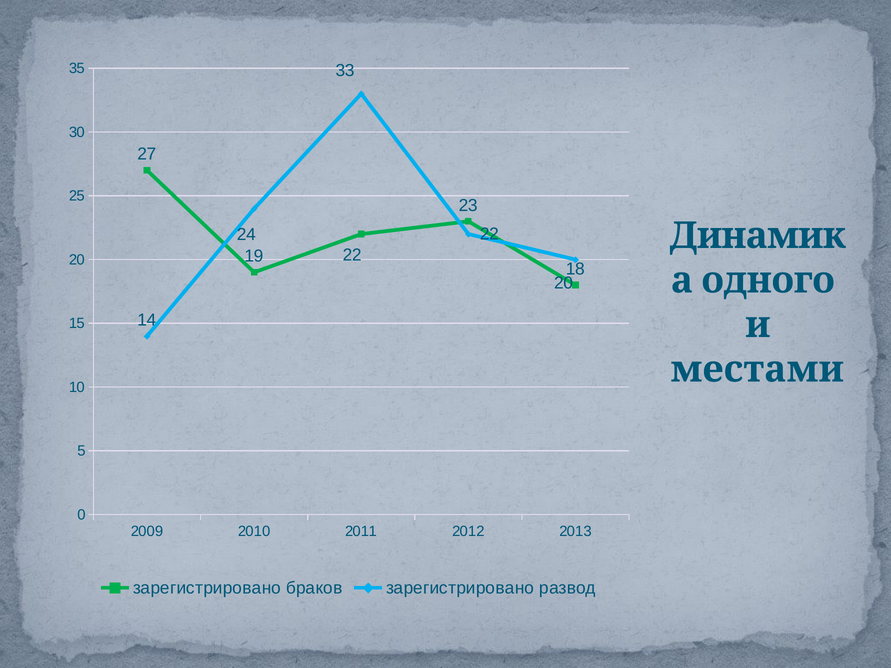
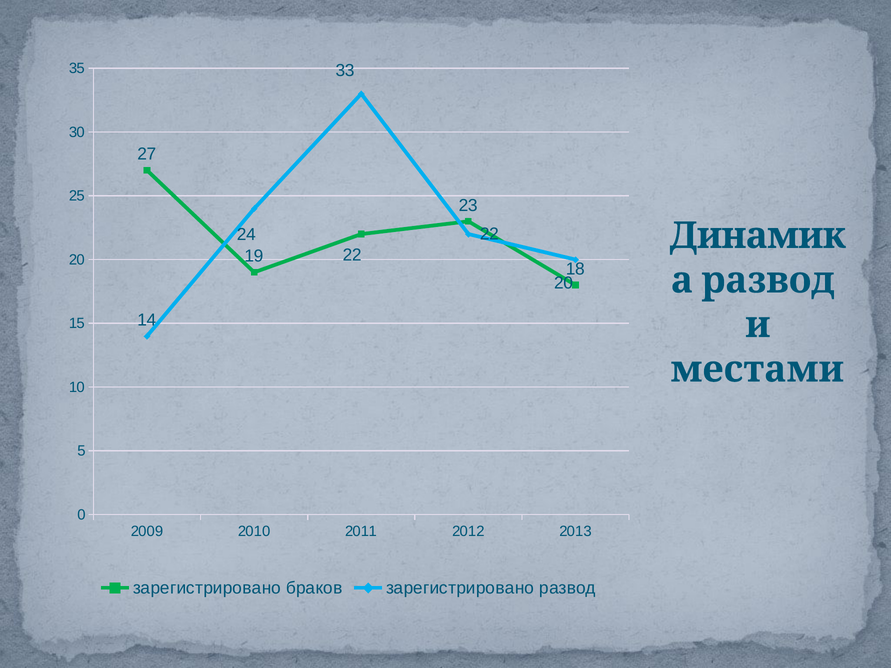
одного at (768, 280): одного -> развод
